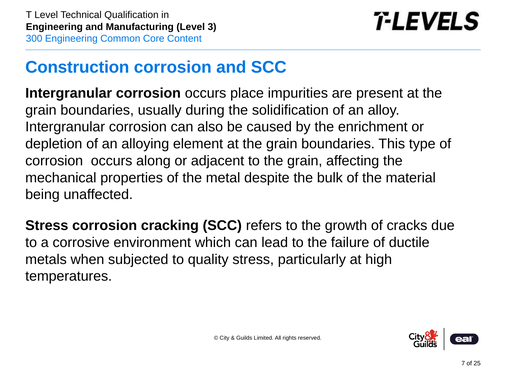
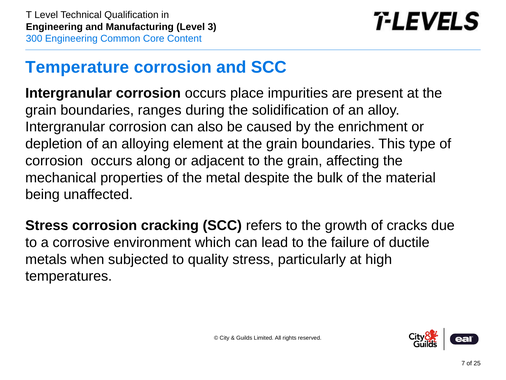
Construction: Construction -> Temperature
usually: usually -> ranges
